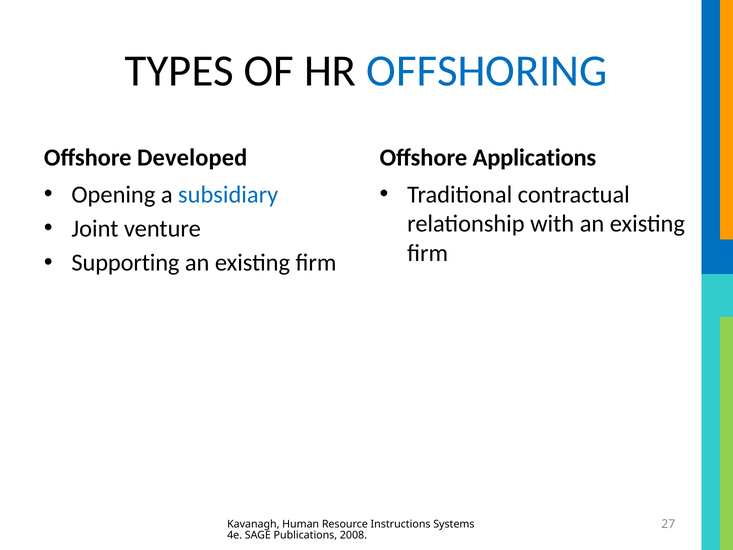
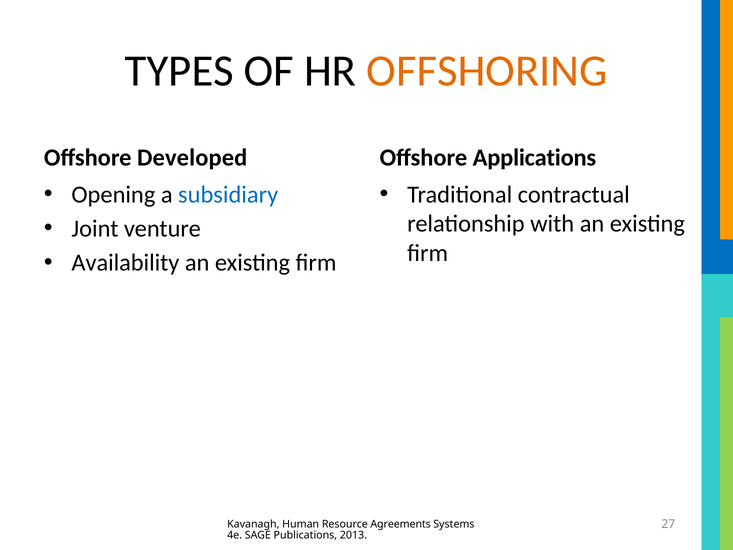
OFFSHORING colour: blue -> orange
Supporting: Supporting -> Availability
Instructions: Instructions -> Agreements
2008: 2008 -> 2013
